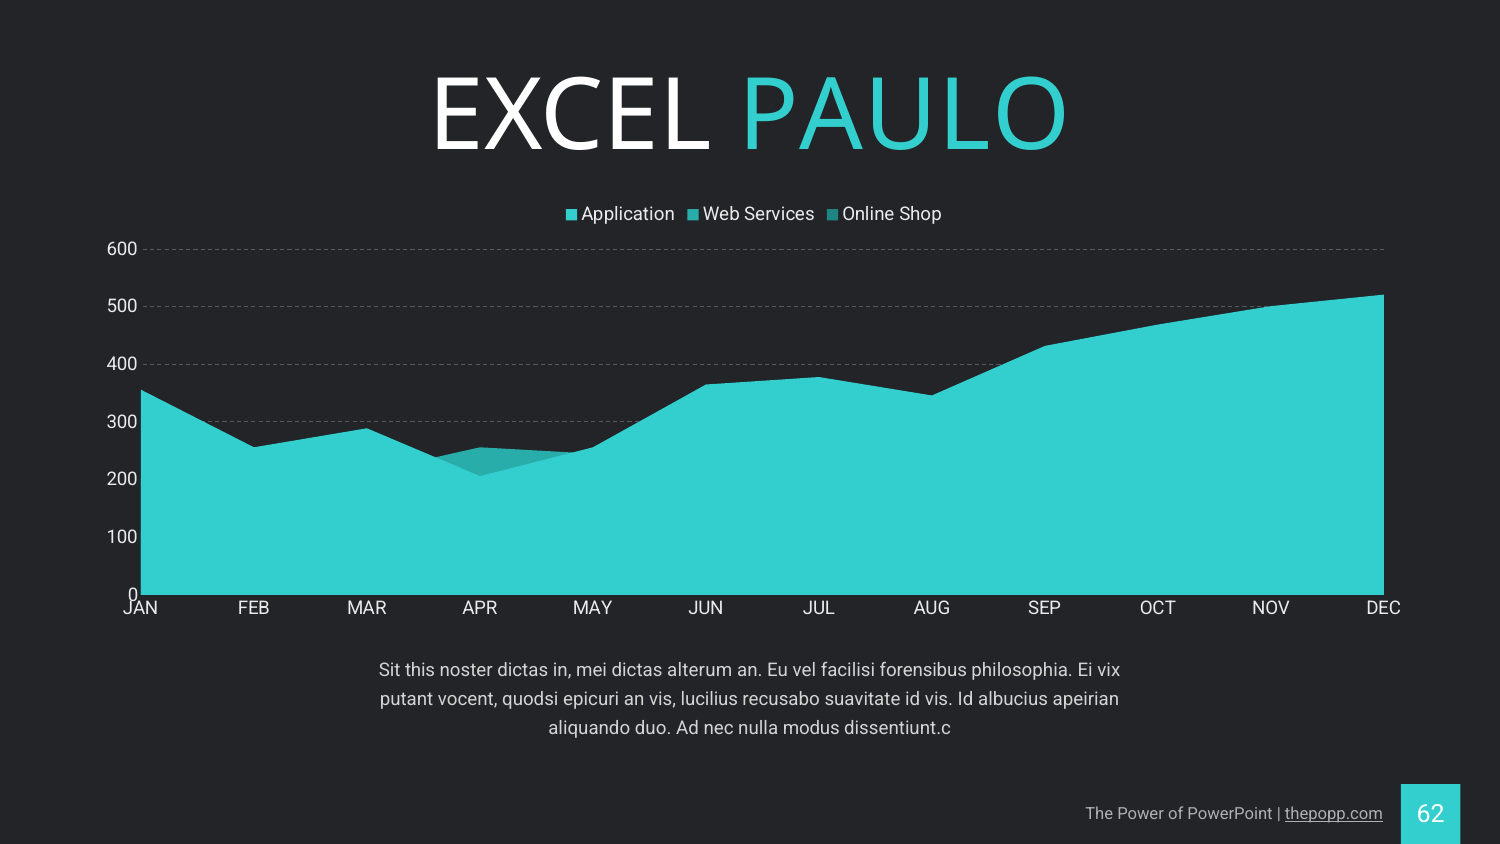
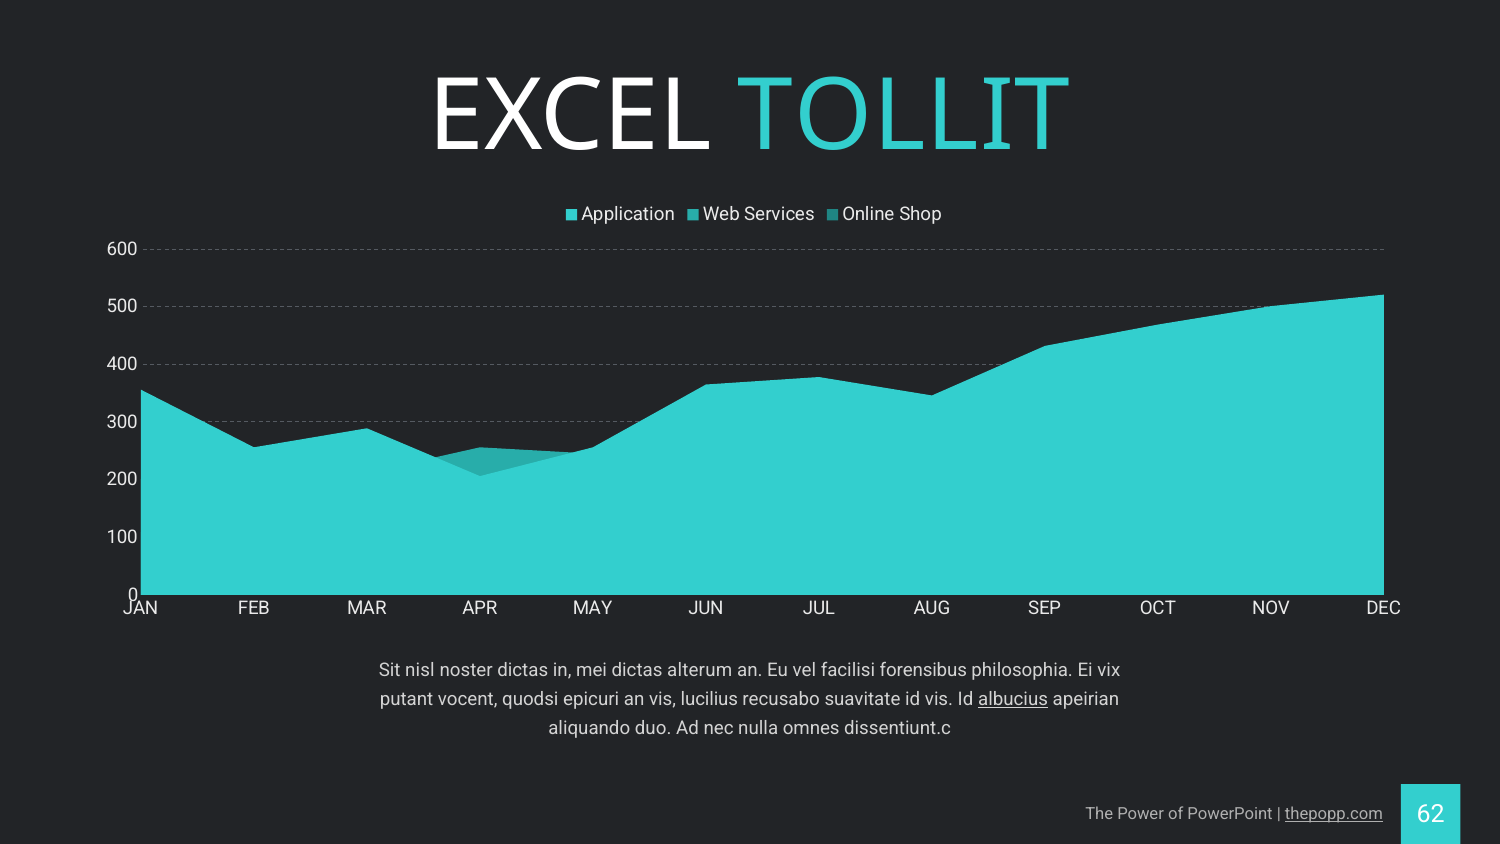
PAULO: PAULO -> TOLLIT
this: this -> nisl
albucius underline: none -> present
modus: modus -> omnes
